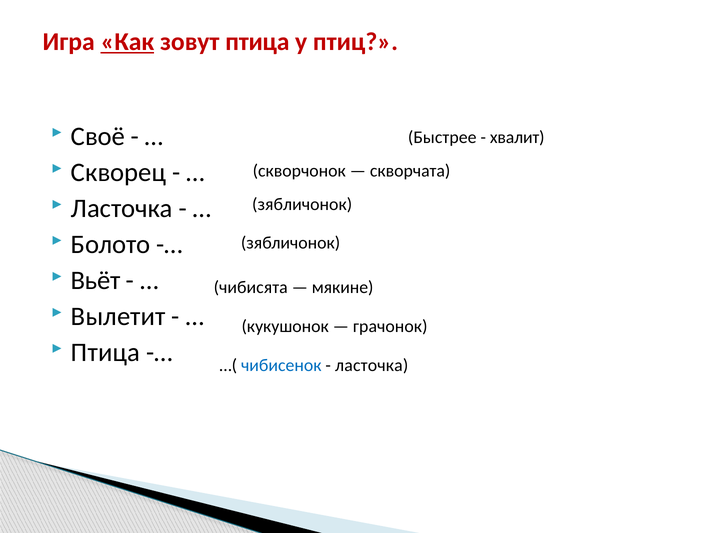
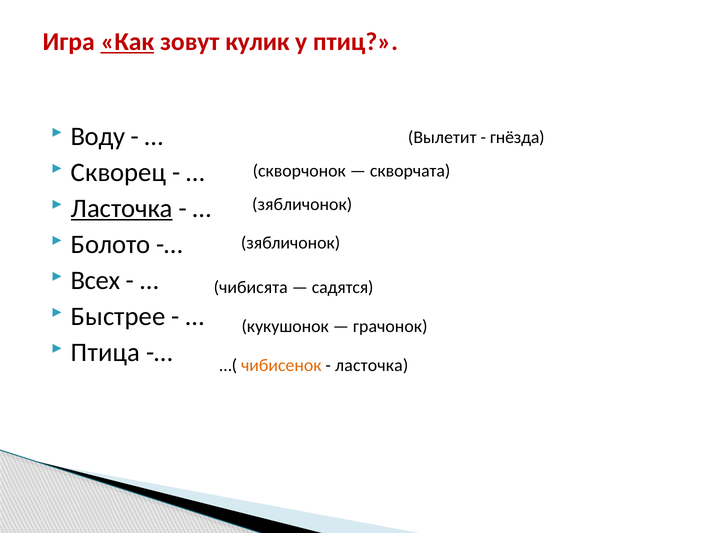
зовут птица: птица -> кулик
Своё: Своё -> Воду
Быстрее: Быстрее -> Вылетит
хвалит: хвалит -> гнёзда
Ласточка at (122, 209) underline: none -> present
Вьёт: Вьёт -> Всех
мякине: мякине -> садятся
Вылетит: Вылетит -> Быстрее
чибисенок colour: blue -> orange
